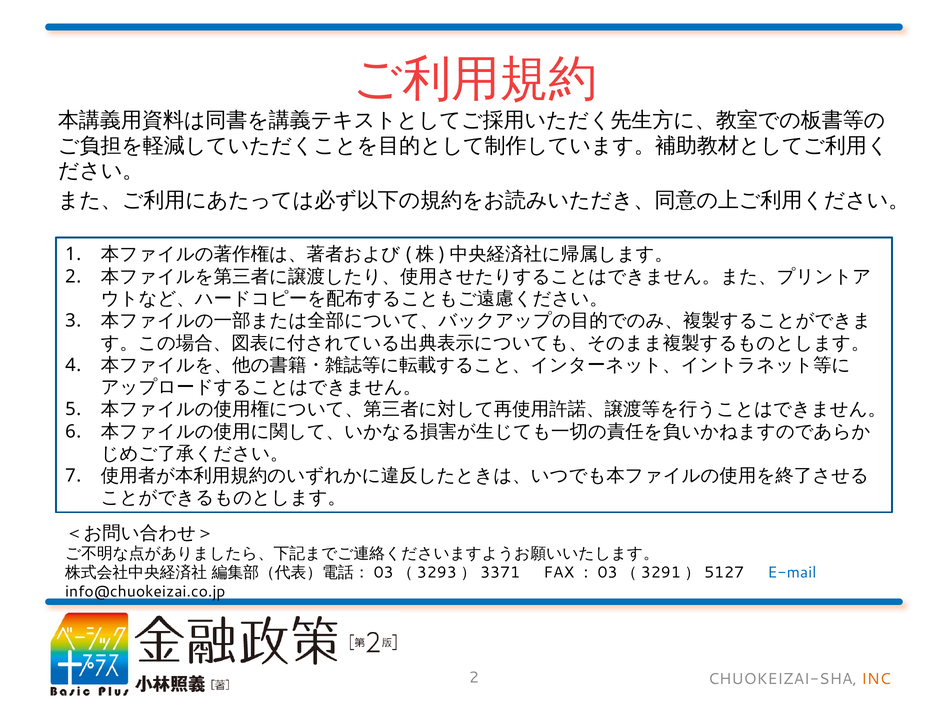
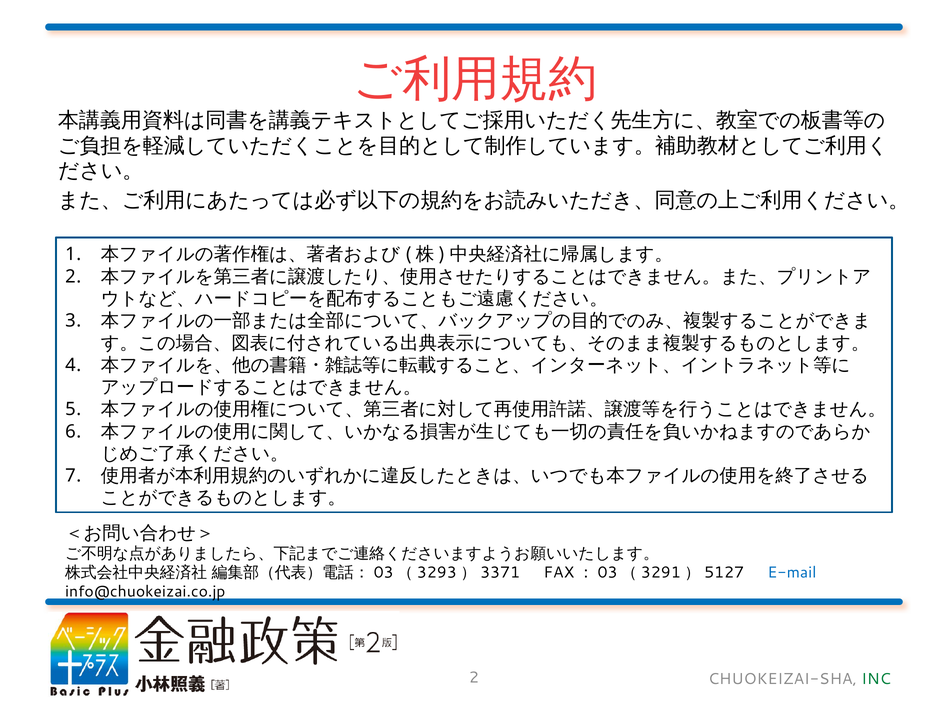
INC colour: orange -> green
